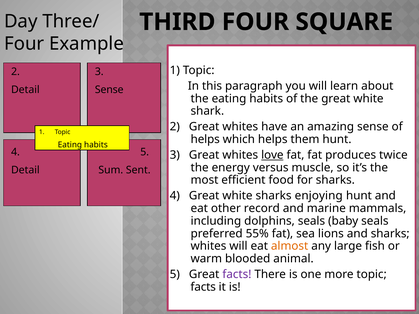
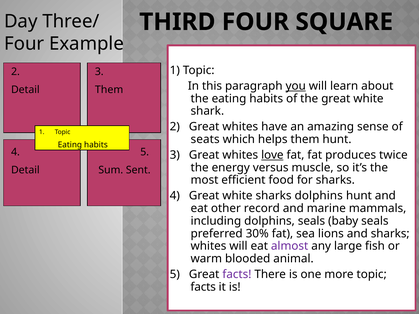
you underline: none -> present
Sense at (109, 90): Sense -> Them
helps at (205, 139): helps -> seats
sharks enjoying: enjoying -> dolphins
55%: 55% -> 30%
almost colour: orange -> purple
